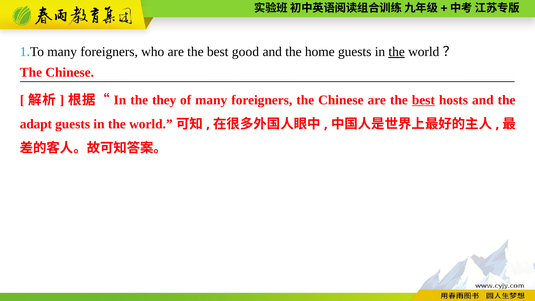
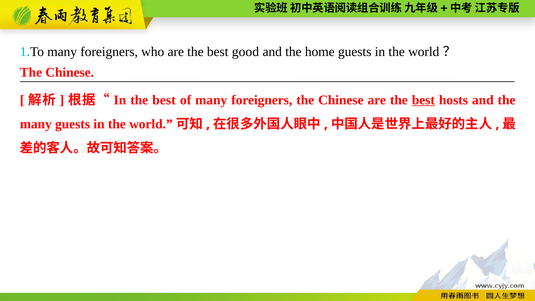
the at (397, 52) underline: present -> none
In the they: they -> best
adapt at (36, 124): adapt -> many
